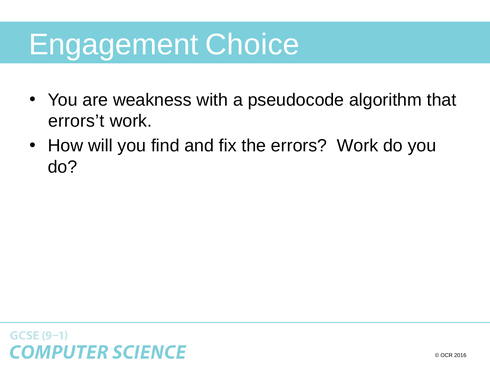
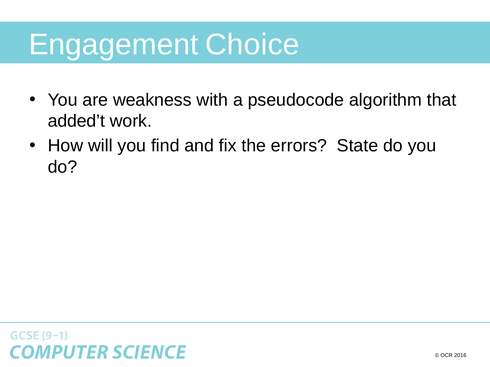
errors’t: errors’t -> added’t
errors Work: Work -> State
